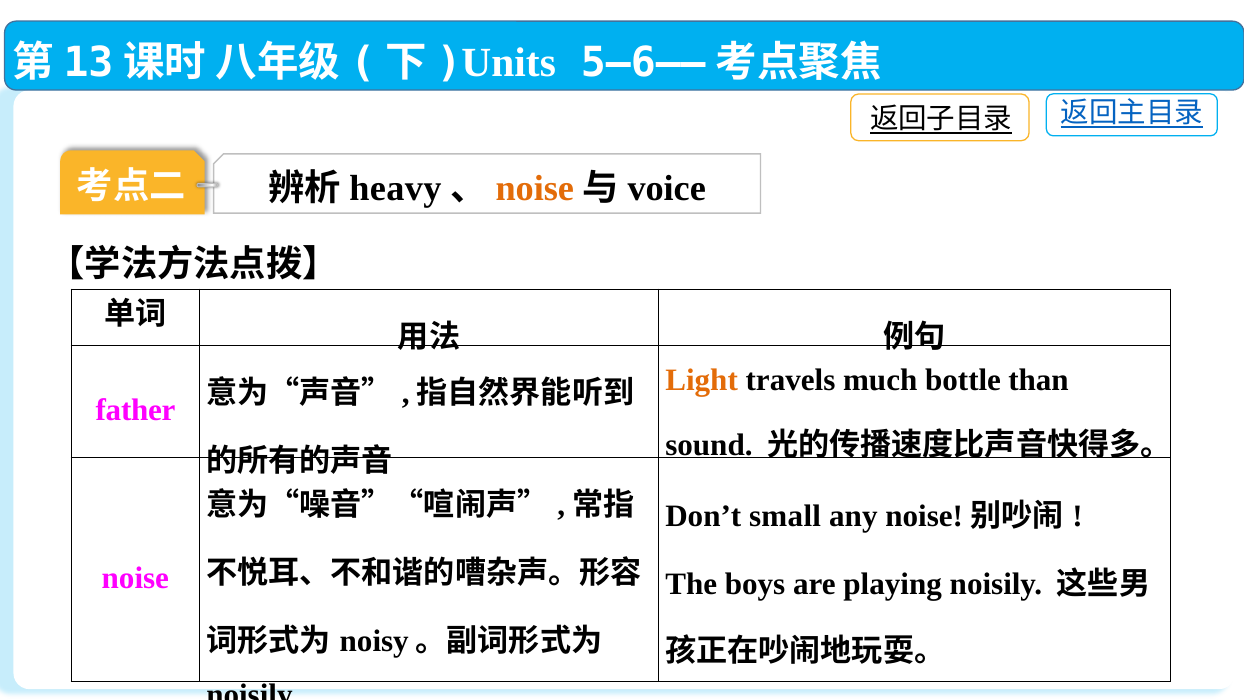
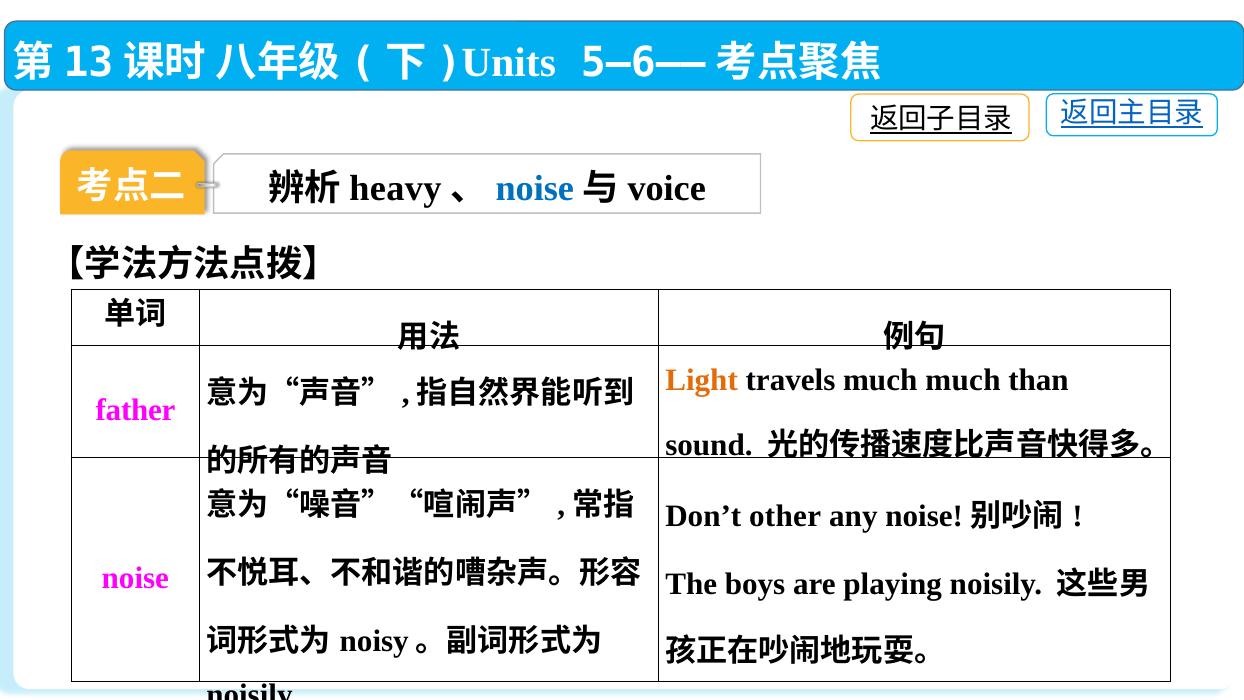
noise at (535, 188) colour: orange -> blue
much bottle: bottle -> much
small: small -> other
